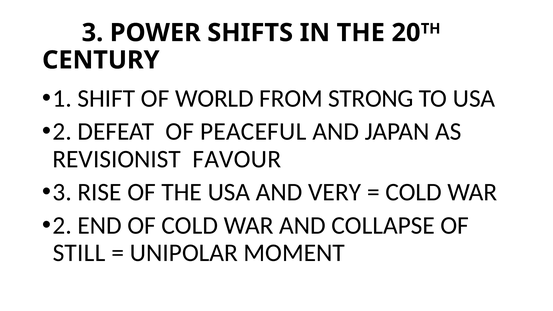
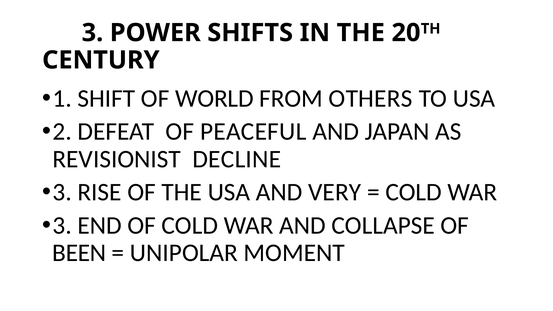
STRONG: STRONG -> OTHERS
FAVOUR: FAVOUR -> DECLINE
2 at (62, 225): 2 -> 3
STILL: STILL -> BEEN
